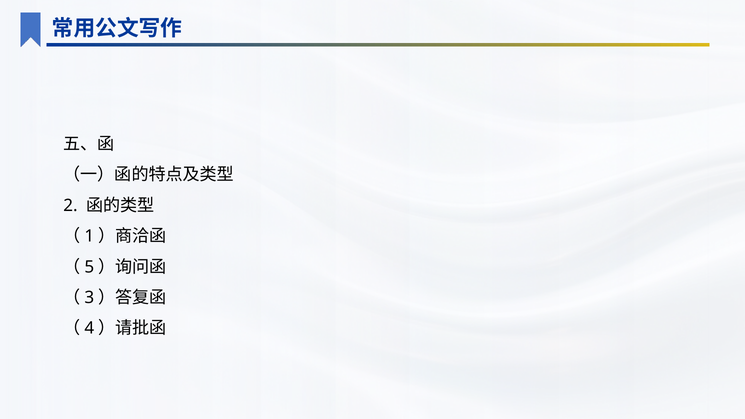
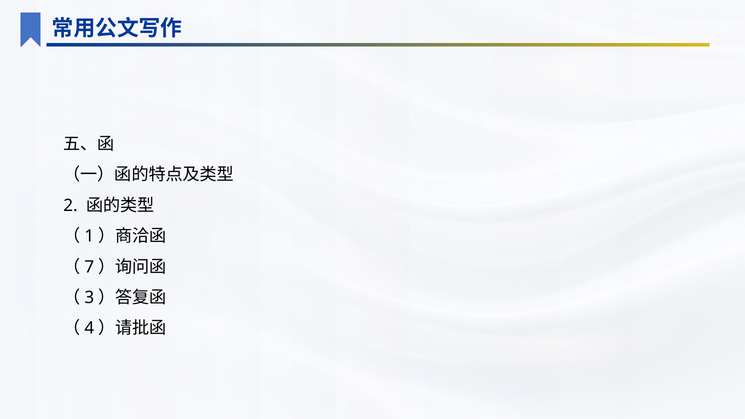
5: 5 -> 7
